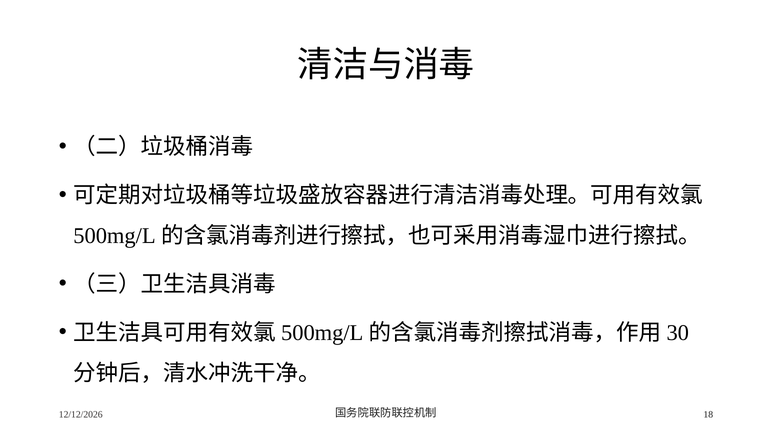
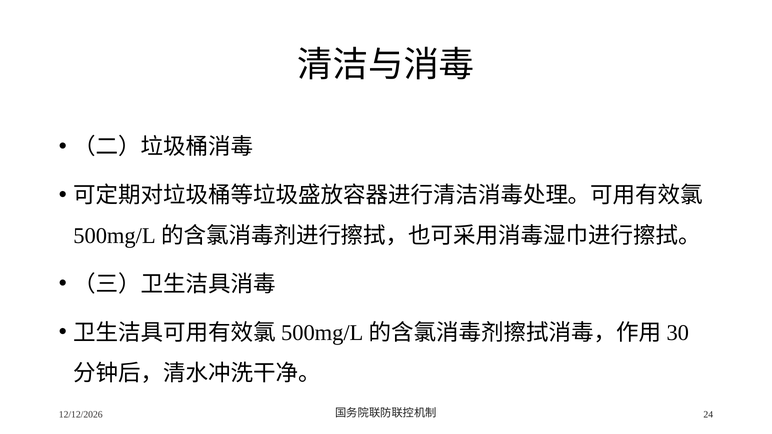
18: 18 -> 24
